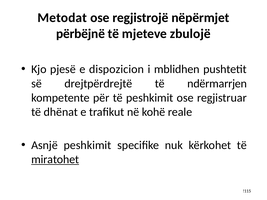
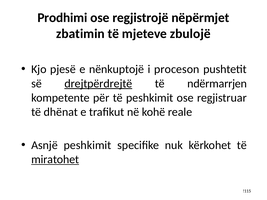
Metodat: Metodat -> Prodhimi
përbëjnë: përbëjnë -> zbatimin
dispozicion: dispozicion -> nënkuptojë
mblidhen: mblidhen -> proceson
drejtpërdrejtë underline: none -> present
